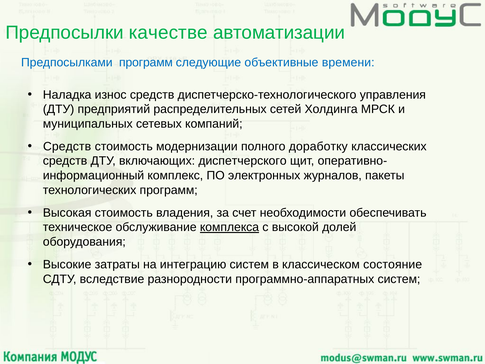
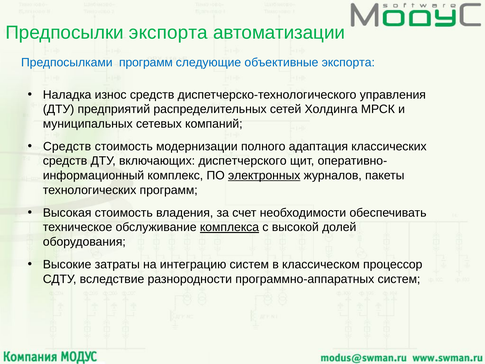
Предпосылки качестве: качестве -> экспорта
объективные времени: времени -> экспорта
доработку: доработку -> адаптация
электронных underline: none -> present
состояние: состояние -> процессор
